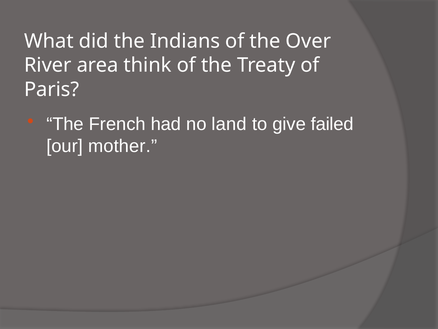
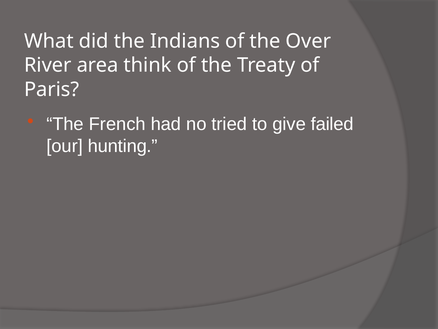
land: land -> tried
mother: mother -> hunting
